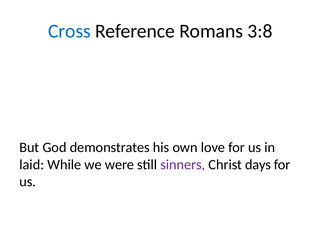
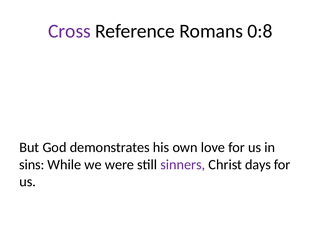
Cross colour: blue -> purple
3:8: 3:8 -> 0:8
laid: laid -> sins
